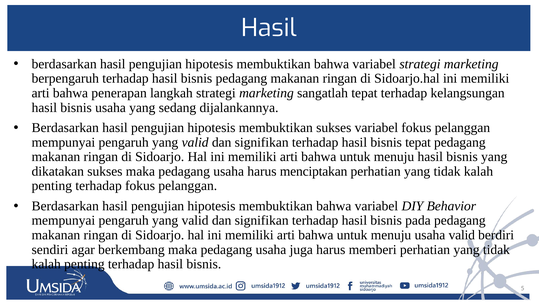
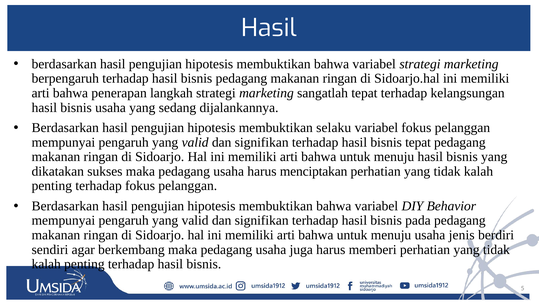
membuktikan sukses: sukses -> selaku
usaha valid: valid -> jenis
